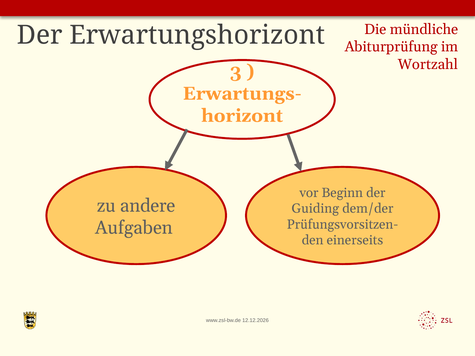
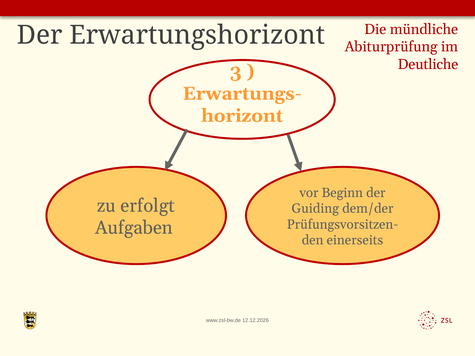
Wortzahl: Wortzahl -> Deutliche
andere: andere -> erfolgt
